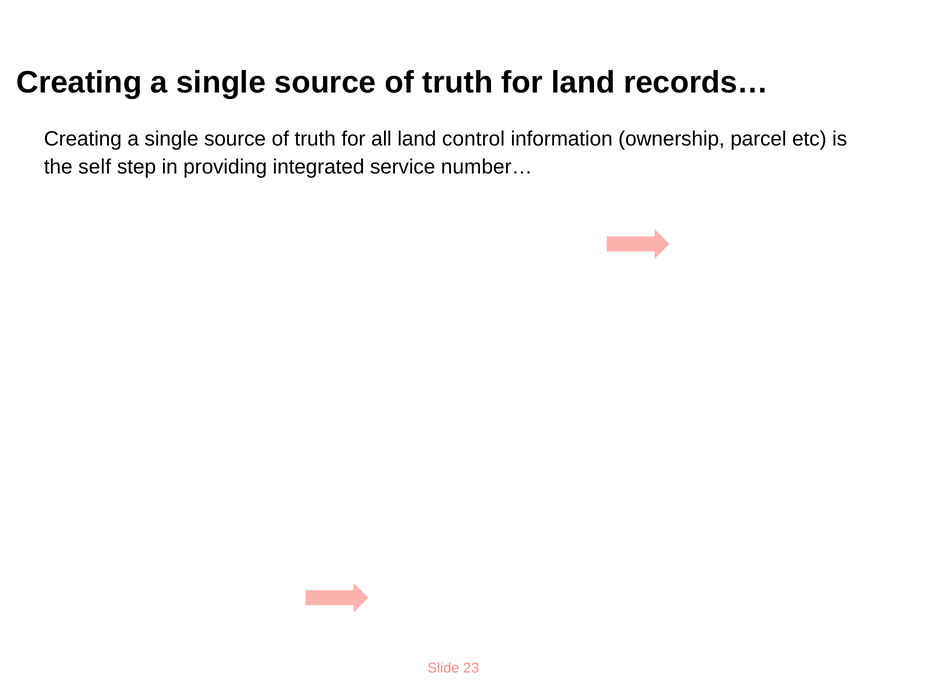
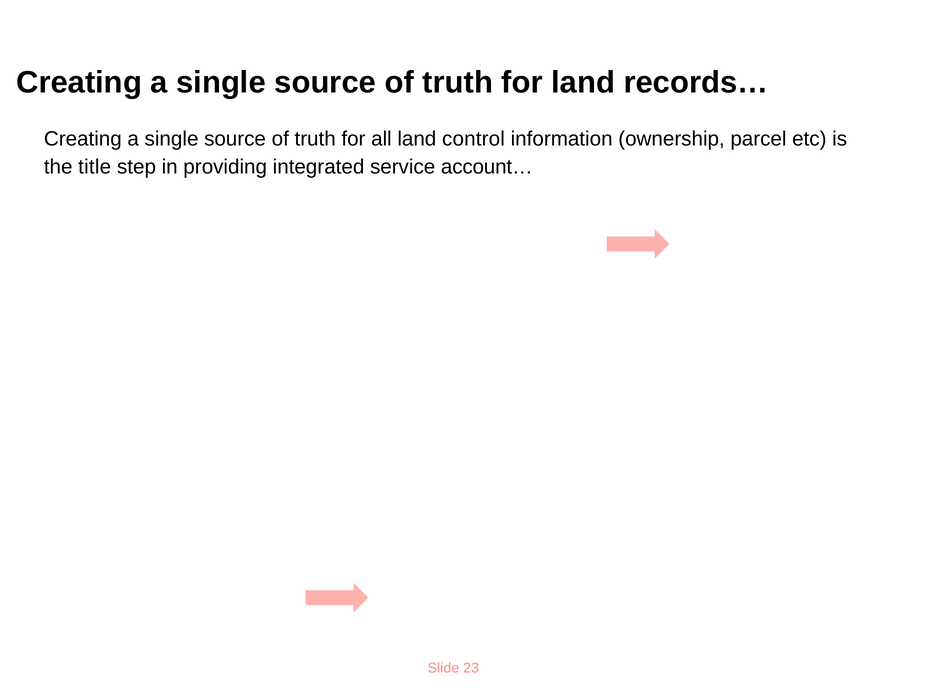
self: self -> title
number…: number… -> account…
